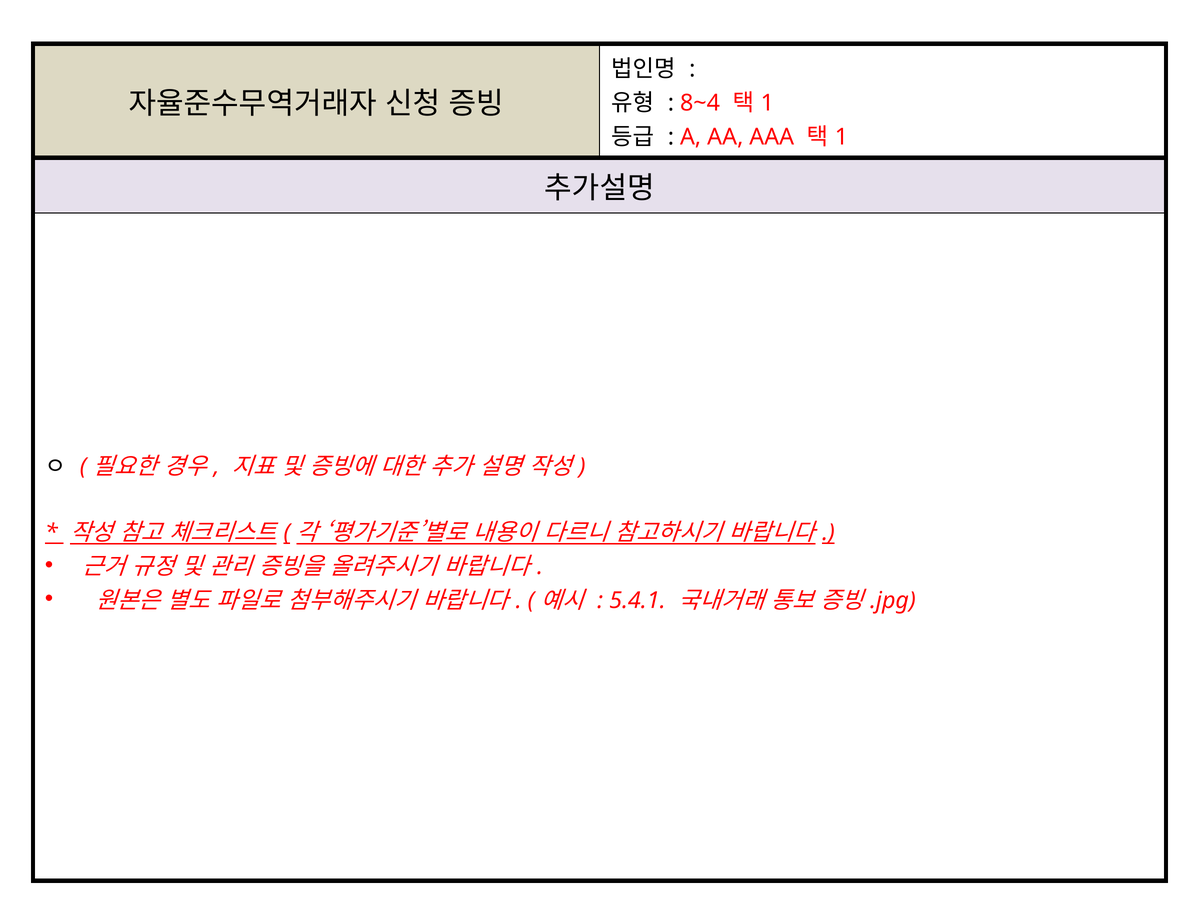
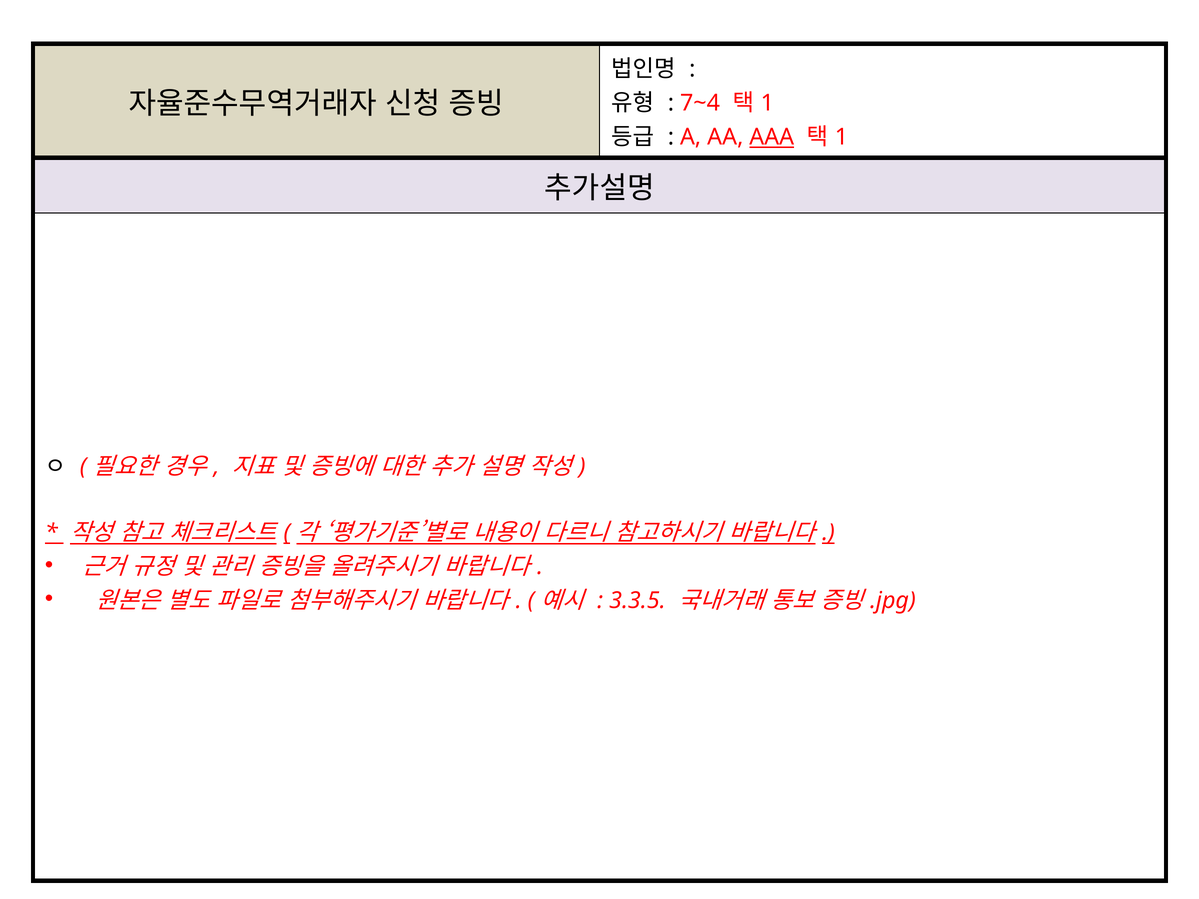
8~4: 8~4 -> 7~4
AAA underline: none -> present
5.4.1: 5.4.1 -> 3.3.5
